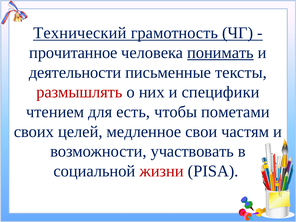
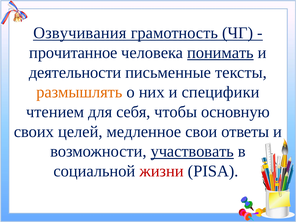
Технический: Технический -> Озвучивания
размышлять colour: red -> orange
есть: есть -> себя
пометами: пометами -> основную
частям: частям -> ответы
участвовать underline: none -> present
